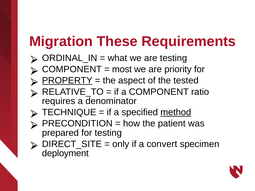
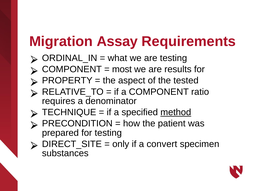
These: These -> Assay
priority: priority -> results
PROPERTY underline: present -> none
deployment: deployment -> substances
